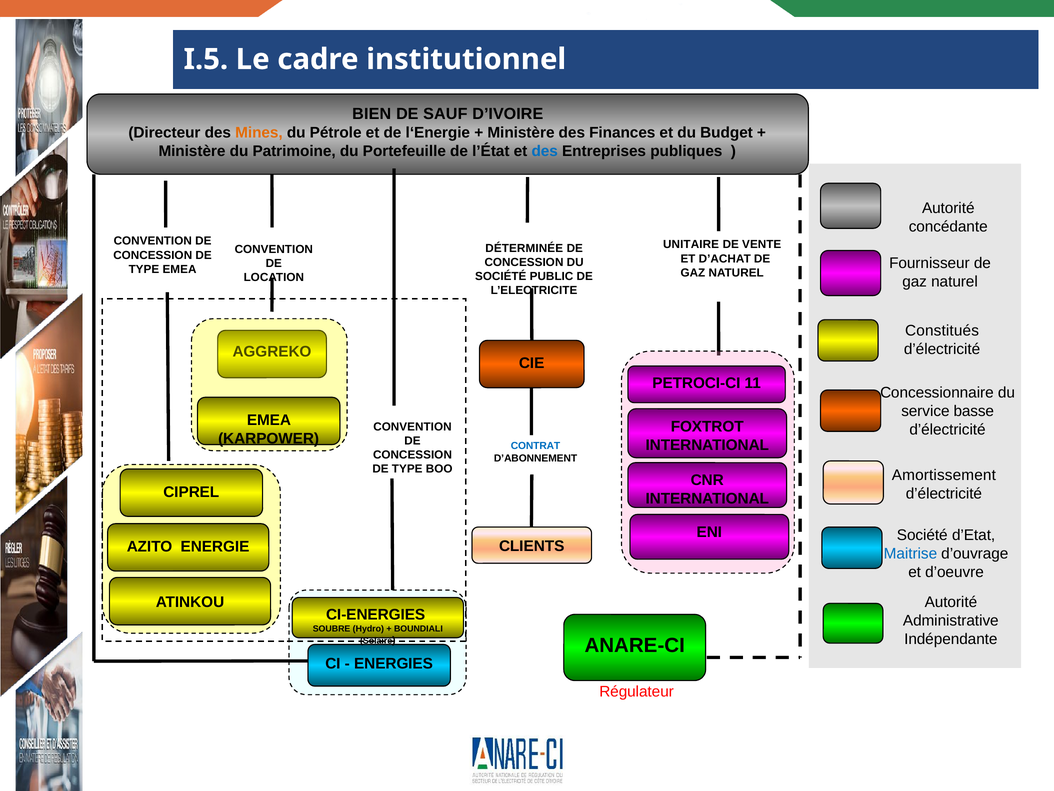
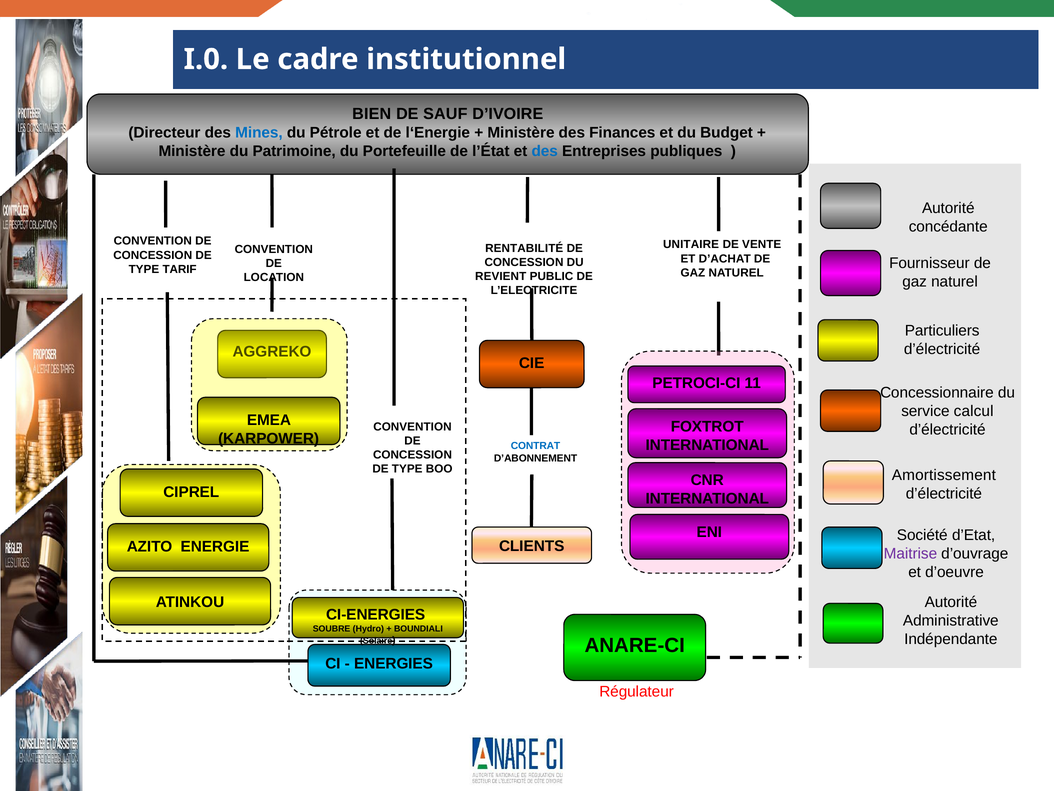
I.5: I.5 -> I.0
Mines colour: orange -> blue
DÉTERMINÉE: DÉTERMINÉE -> RENTABILITÉ
TYPE EMEA: EMEA -> TARIF
SOCIÉTÉ at (501, 276): SOCIÉTÉ -> REVIENT
Constitués: Constitués -> Particuliers
basse: basse -> calcul
Maitrise colour: blue -> purple
